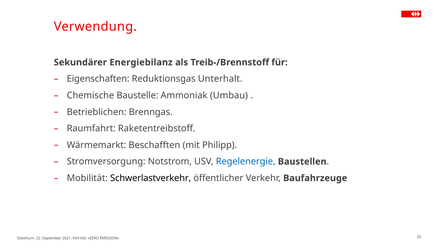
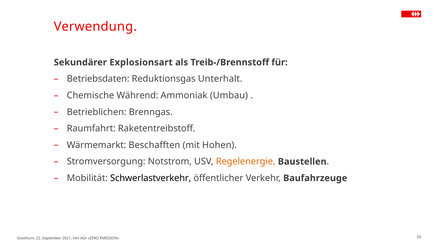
Energiebilanz: Energiebilanz -> Explosionsart
Eigenschaften: Eigenschaften -> Betriebsdaten
Baustelle: Baustelle -> Während
Philipp: Philipp -> Hohen
Regelenergie colour: blue -> orange
